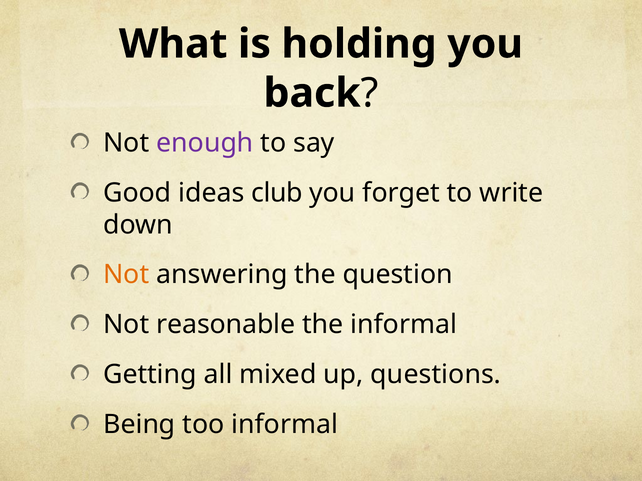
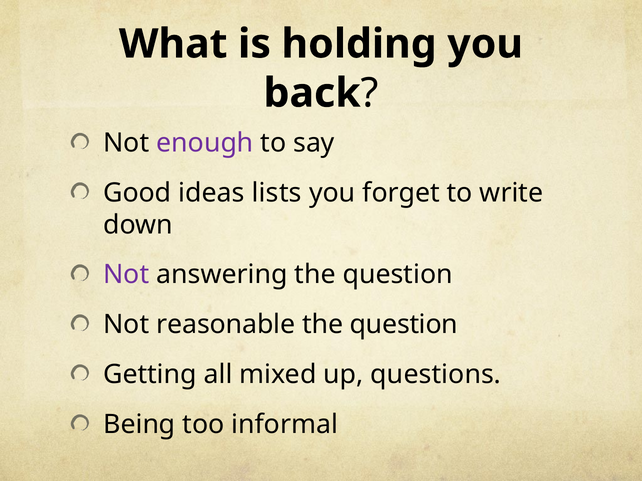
club: club -> lists
Not at (126, 275) colour: orange -> purple
informal at (404, 325): informal -> question
